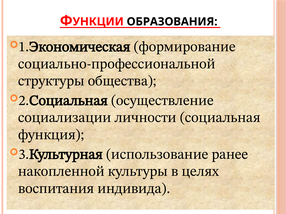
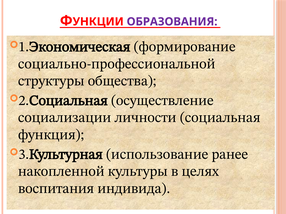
ОБРАЗОВАНИЯ colour: black -> purple
